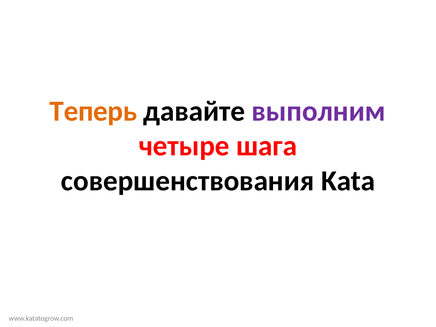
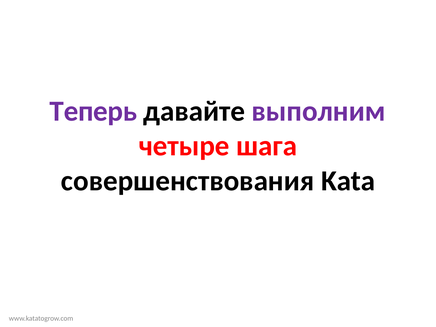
Теперь colour: orange -> purple
